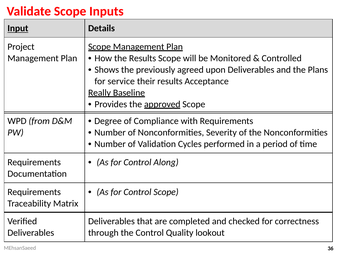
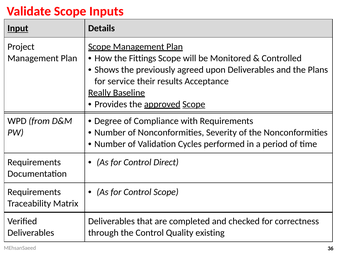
the Results: Results -> Fittings
Scope at (194, 104) underline: none -> present
Along: Along -> Direct
lookout: lookout -> existing
